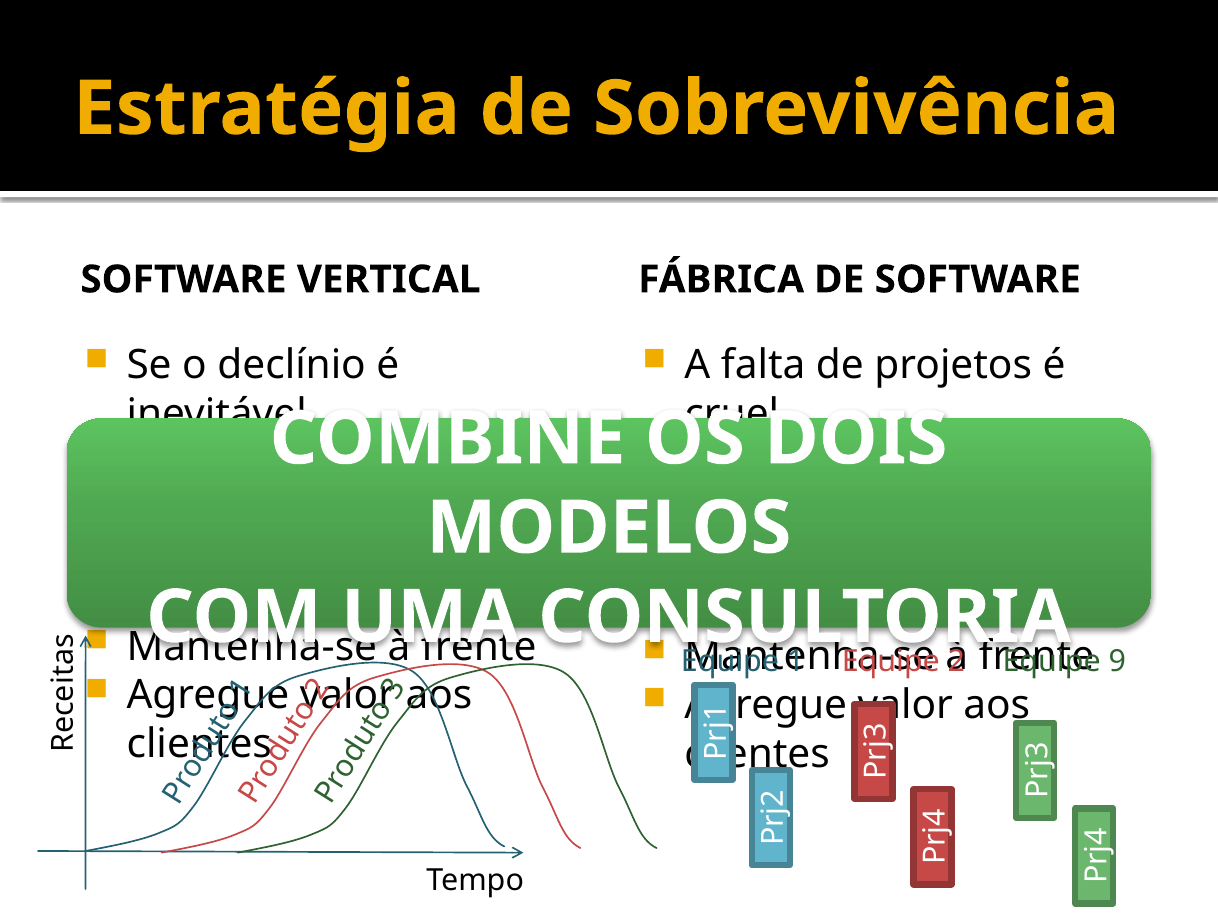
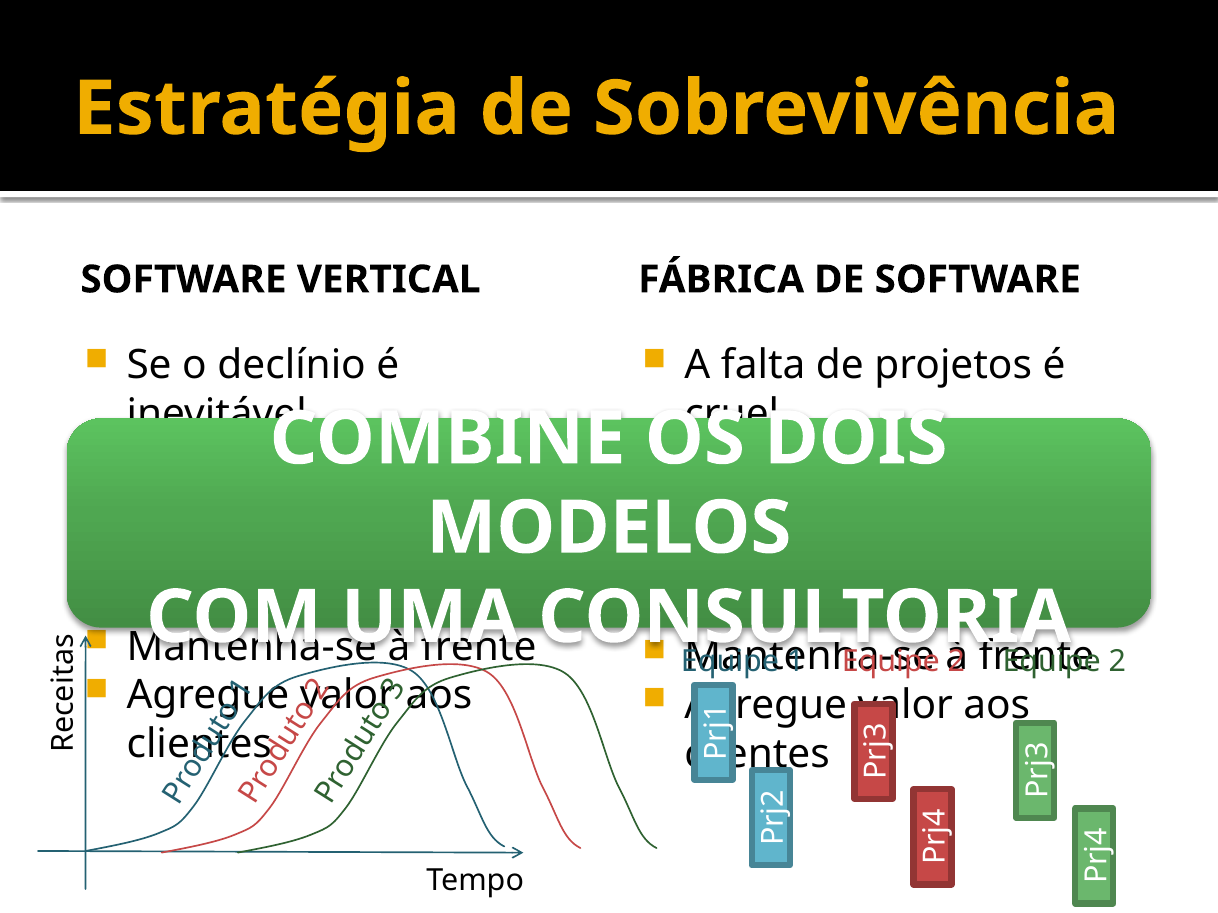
9 at (1117, 662): 9 -> 2
